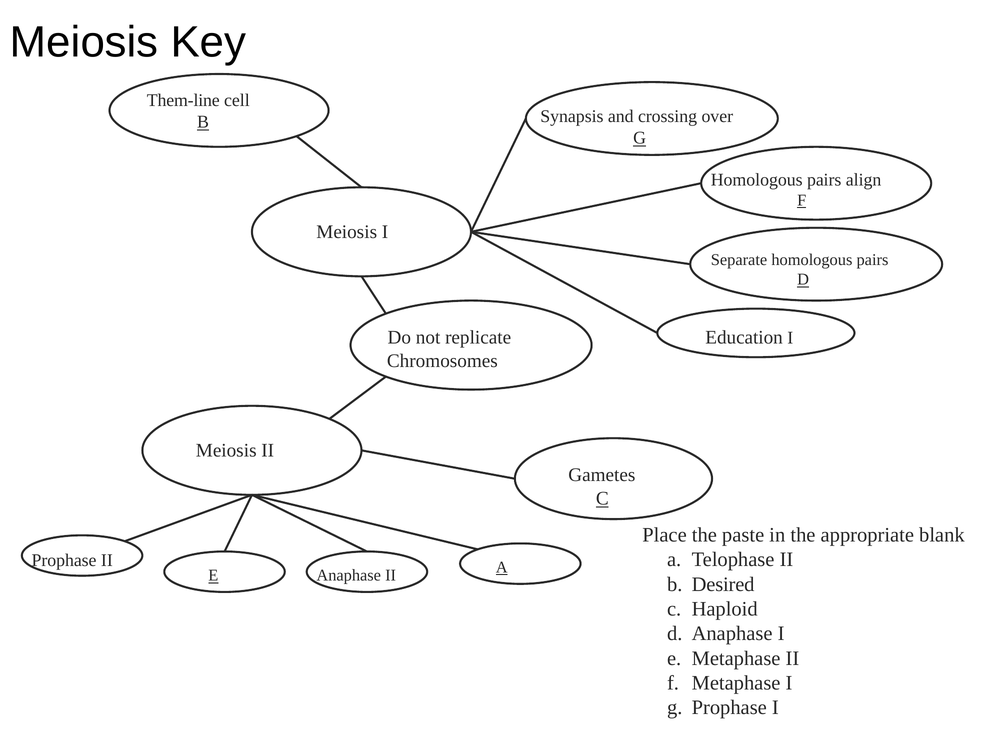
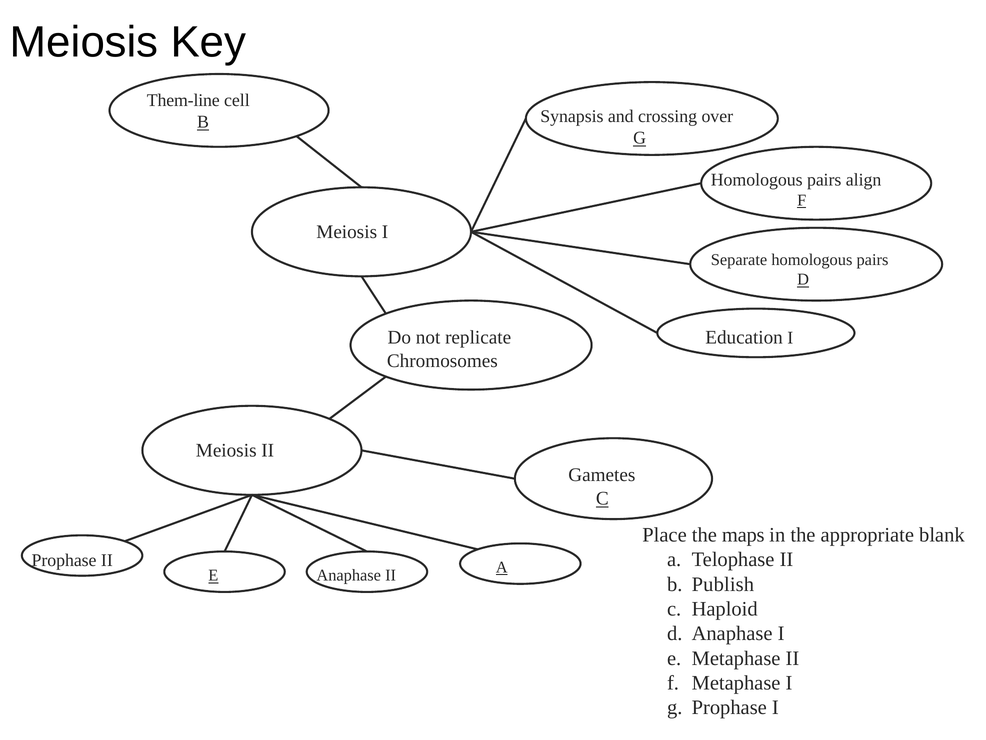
paste: paste -> maps
Desired: Desired -> Publish
